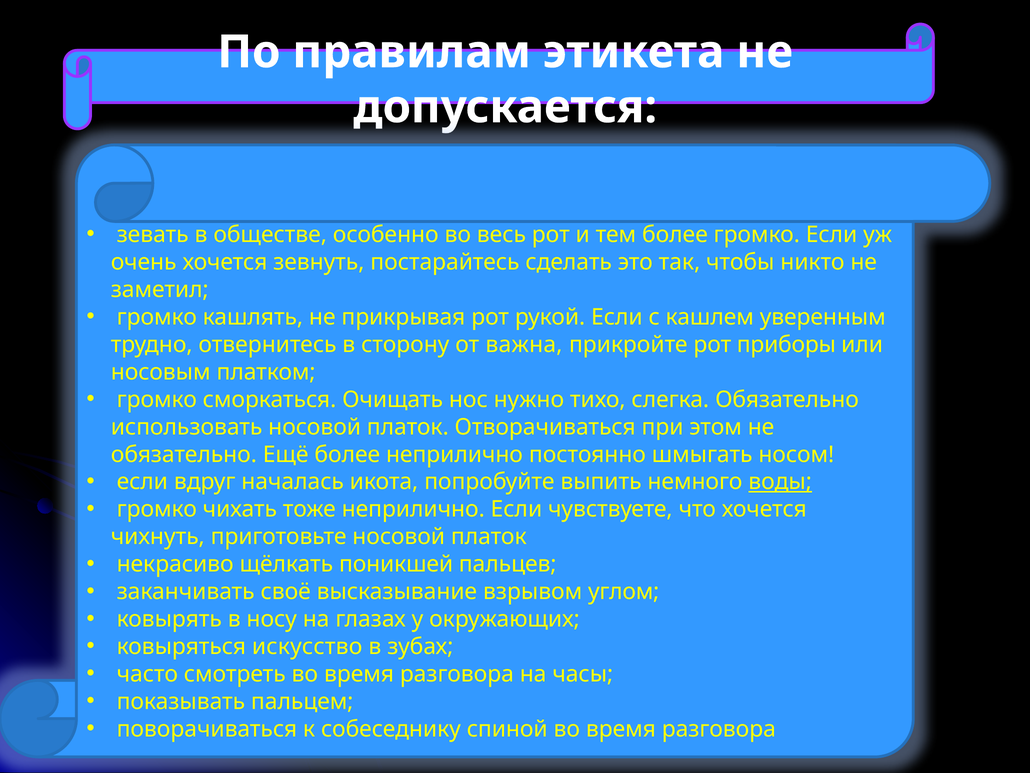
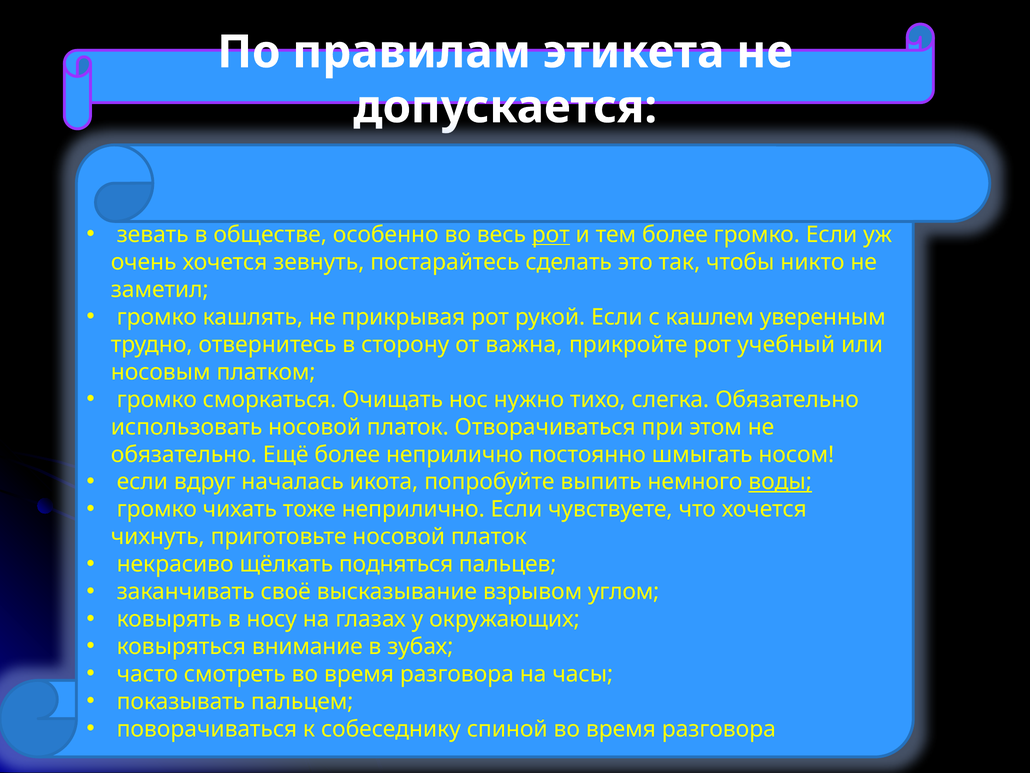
рот at (551, 235) underline: none -> present
приборы: приборы -> учебный
поникшей: поникшей -> подняться
искусство: искусство -> внимание
